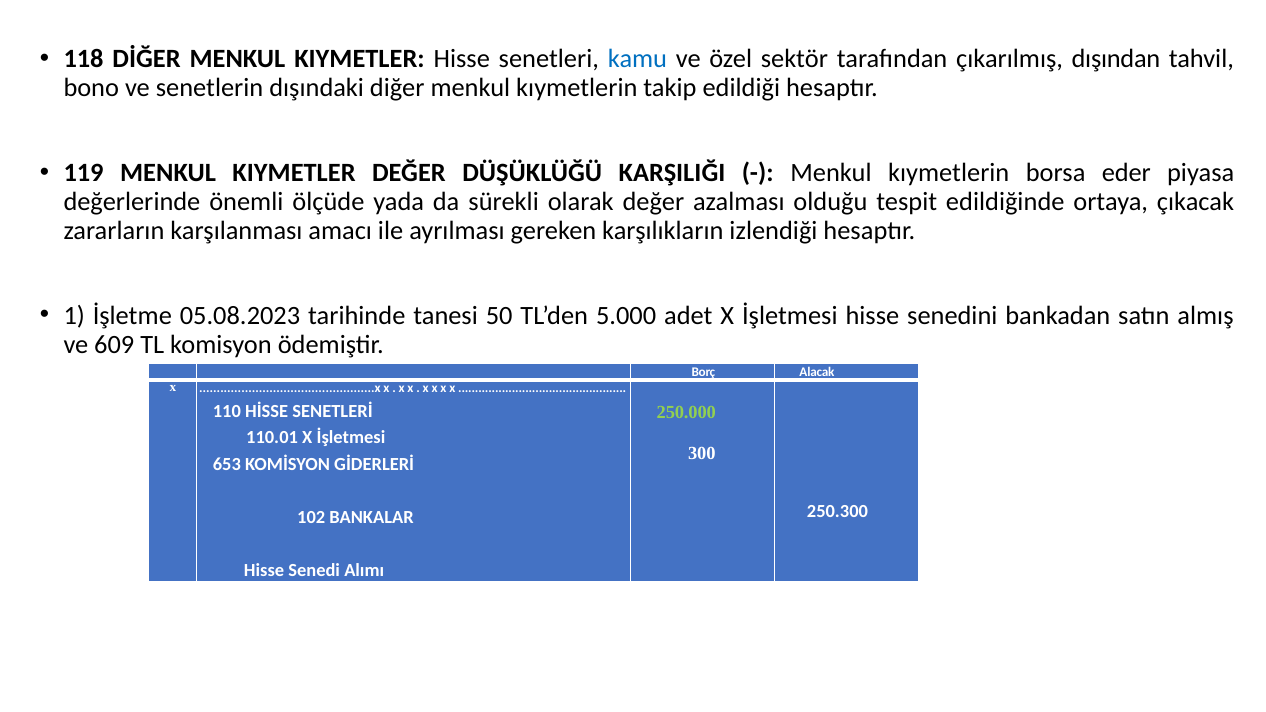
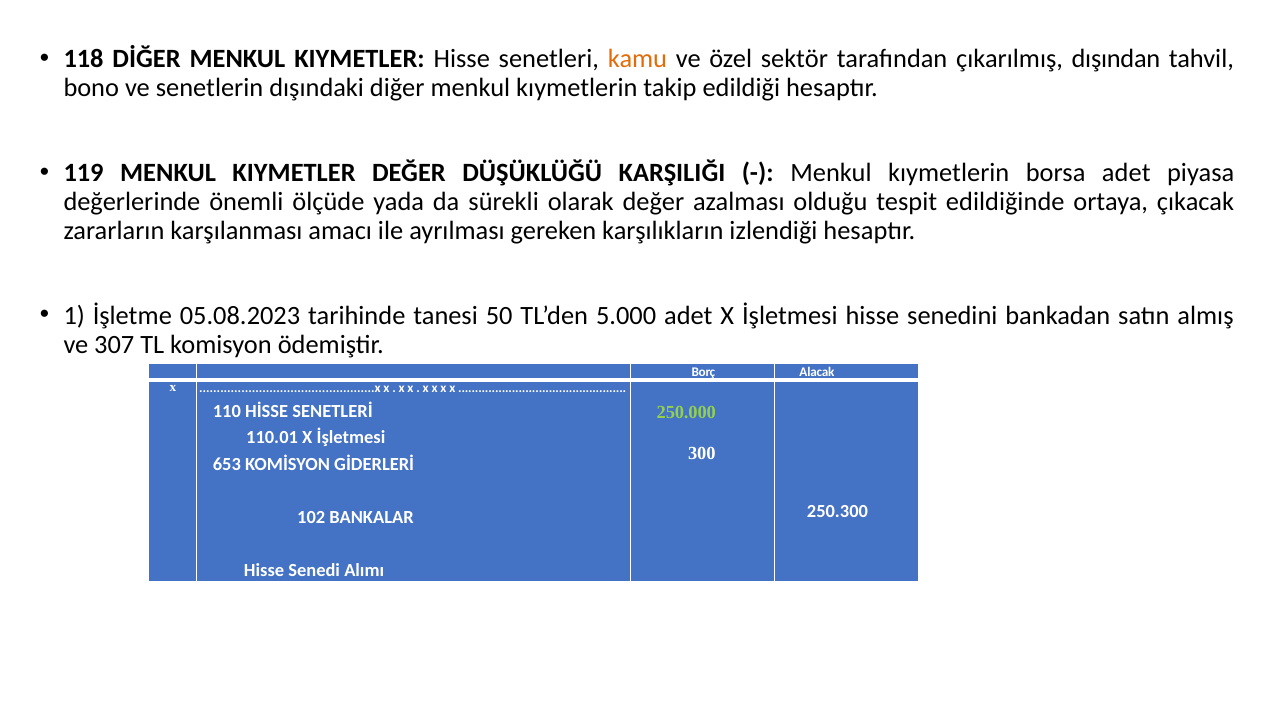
kamu colour: blue -> orange
borsa eder: eder -> adet
609: 609 -> 307
